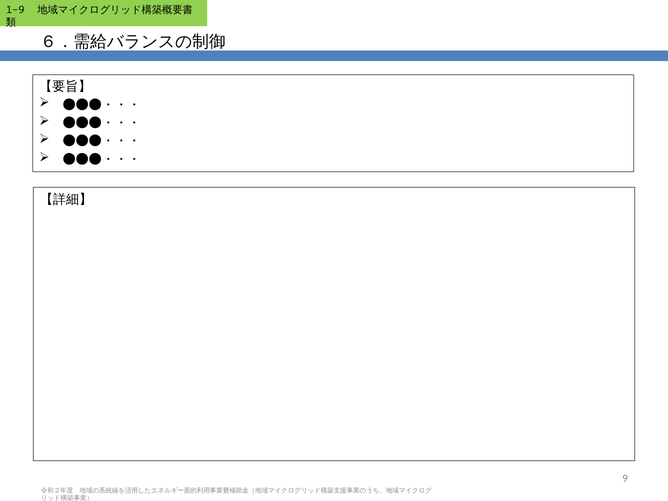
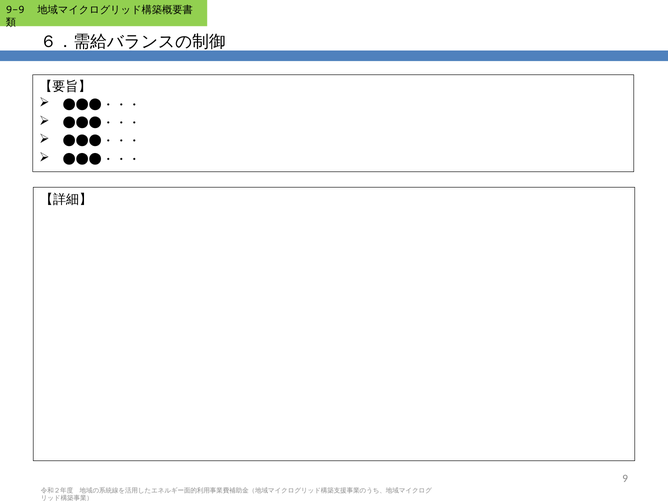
1-9: 1-9 -> 9-9
